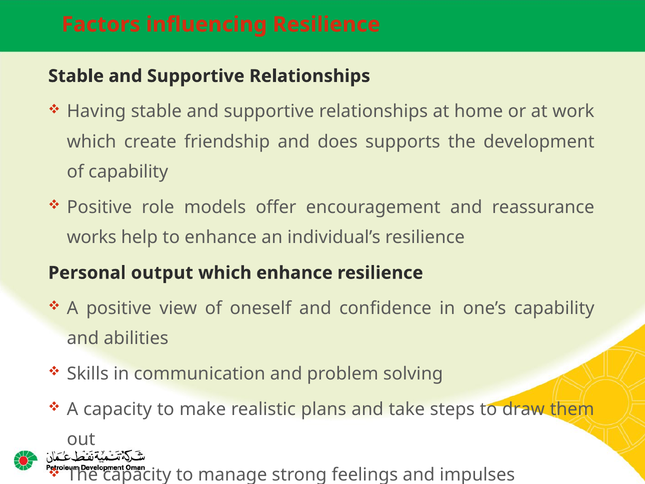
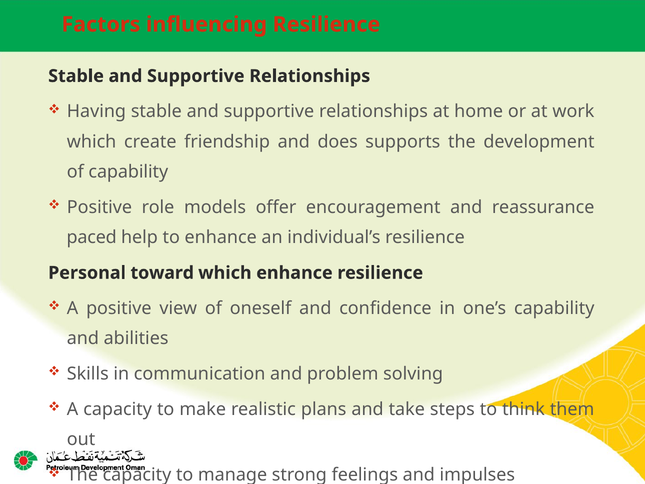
works: works -> paced
output: output -> toward
draw: draw -> think
